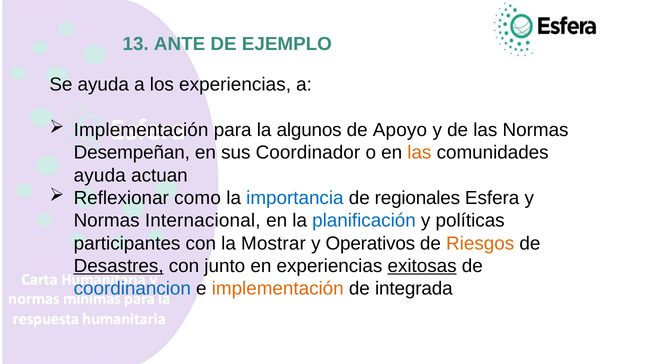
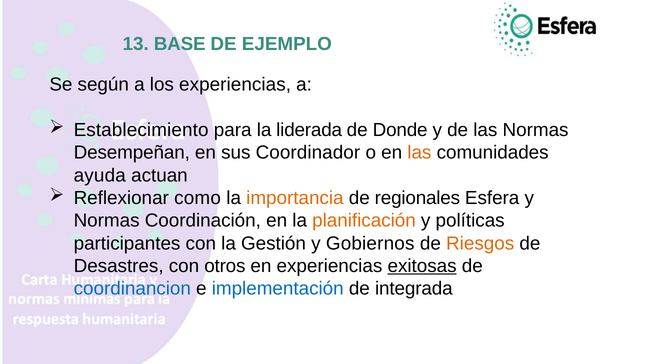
ANTE: ANTE -> BASE
Se ayuda: ayuda -> según
Implementación at (141, 130): Implementación -> Establecimiento
algunos: algunos -> liderada
Apoyo: Apoyo -> Donde
importancia colour: blue -> orange
Internacional: Internacional -> Coordinación
planificación colour: blue -> orange
Mostrar: Mostrar -> Gestión
Operativos: Operativos -> Gobiernos
Desastres underline: present -> none
junto: junto -> otros
implementación at (278, 289) colour: orange -> blue
